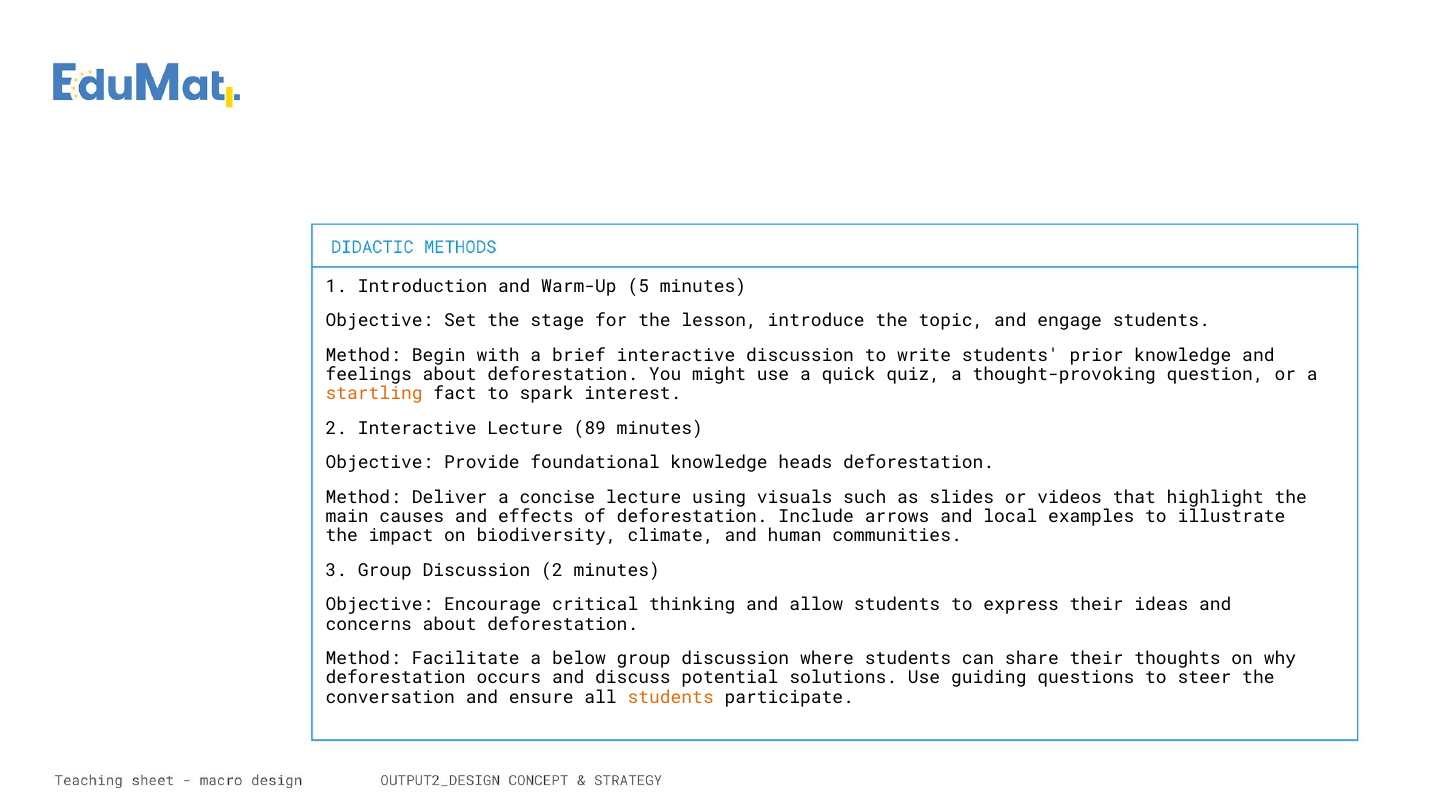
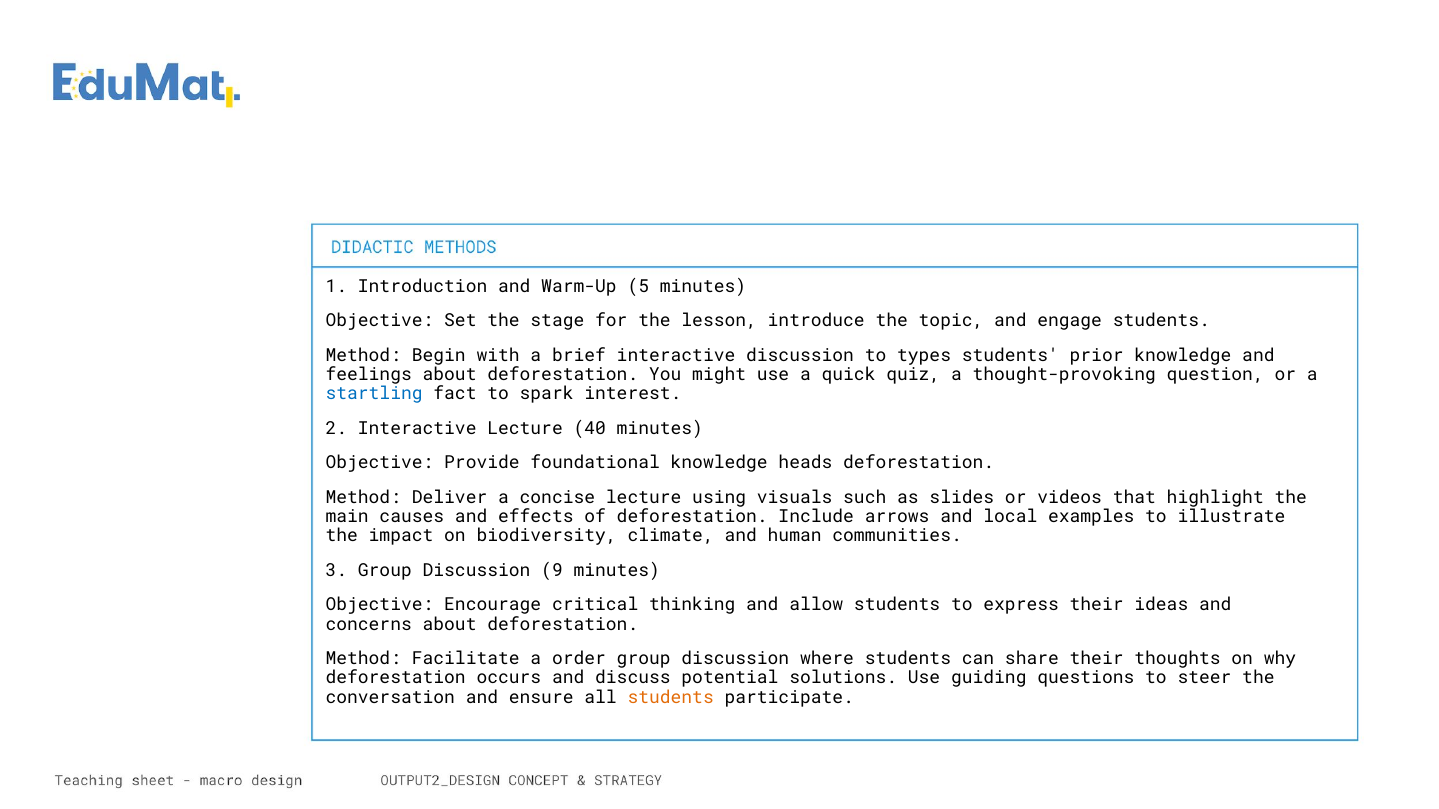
write: write -> types
startling colour: orange -> blue
89: 89 -> 40
Discussion 2: 2 -> 9
below: below -> order
